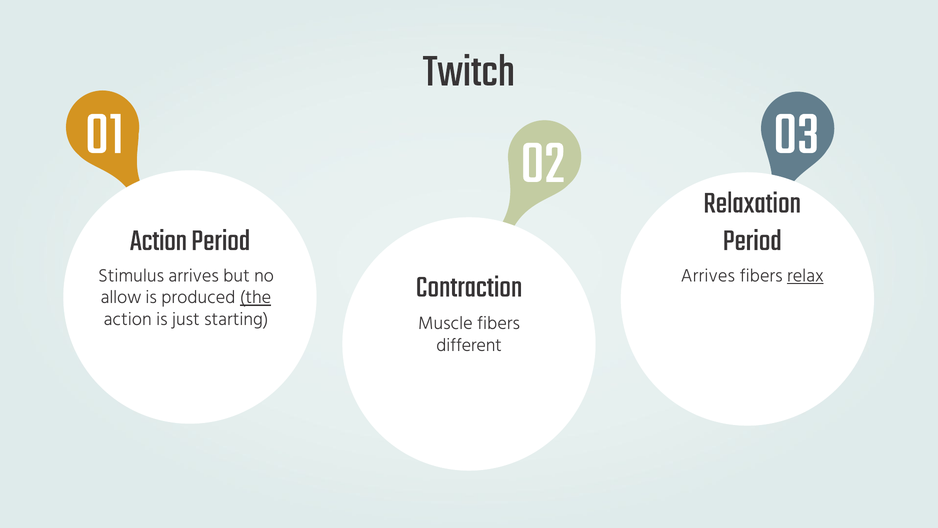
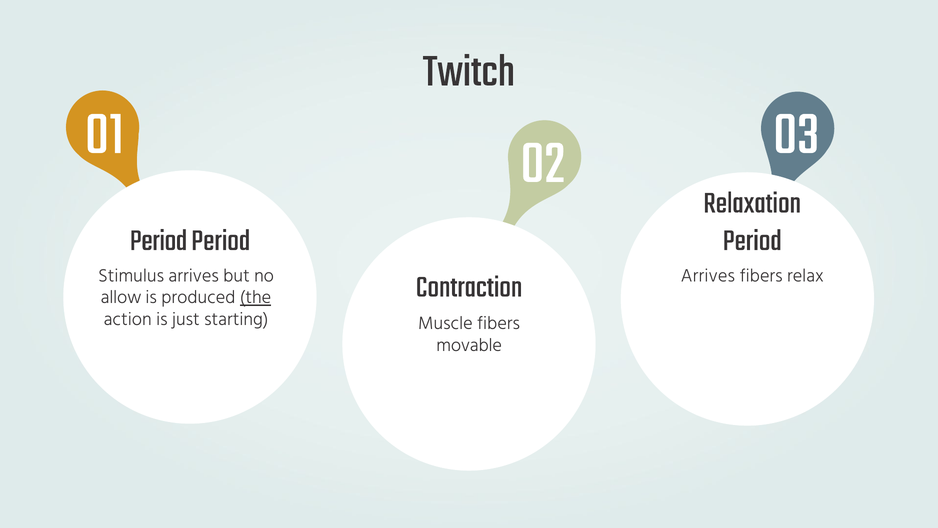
Action at (158, 240): Action -> Period
relax underline: present -> none
different: different -> movable
